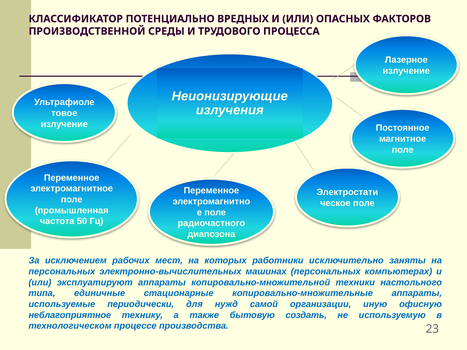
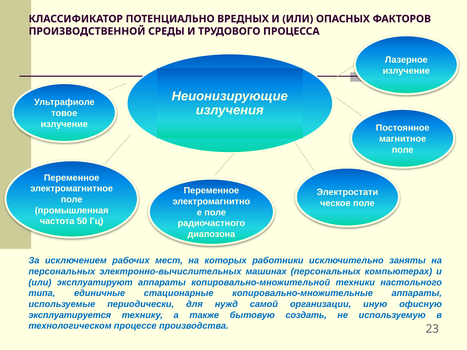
неблагоприятное: неблагоприятное -> эксплуатируется
